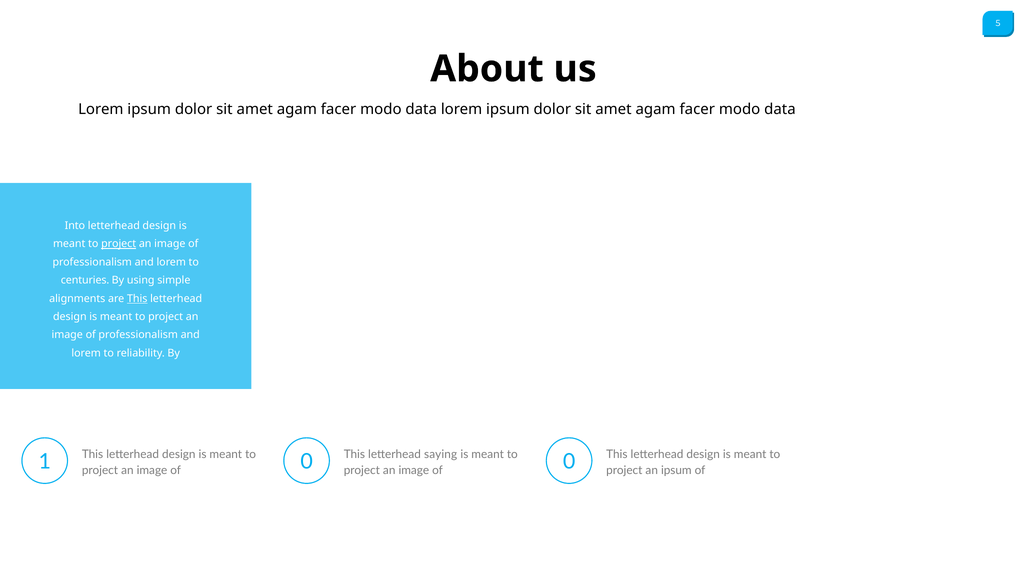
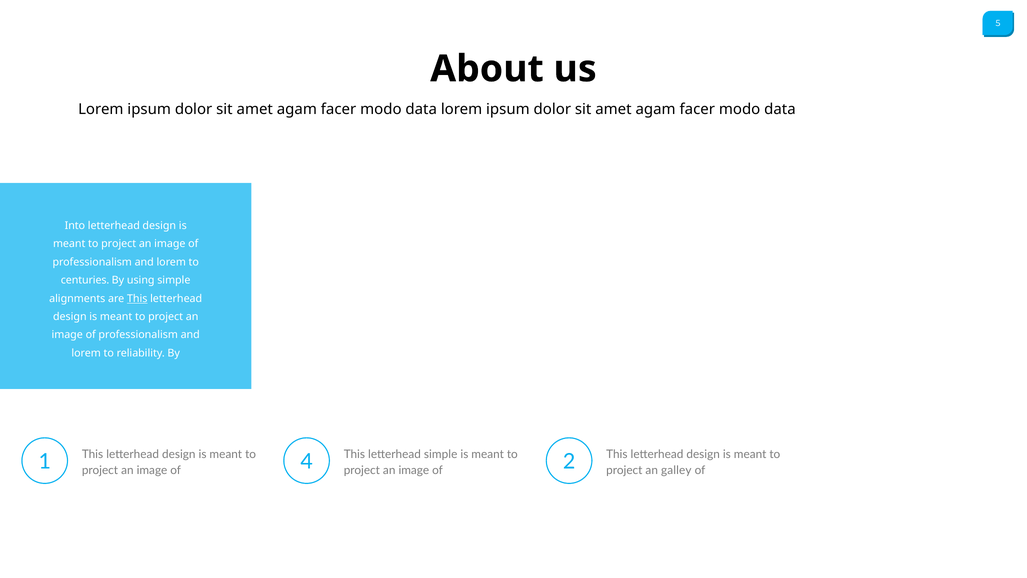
project at (119, 244) underline: present -> none
0 at (307, 462): 0 -> 4
letterhead saying: saying -> simple
0 at (569, 462): 0 -> 2
an ipsum: ipsum -> galley
